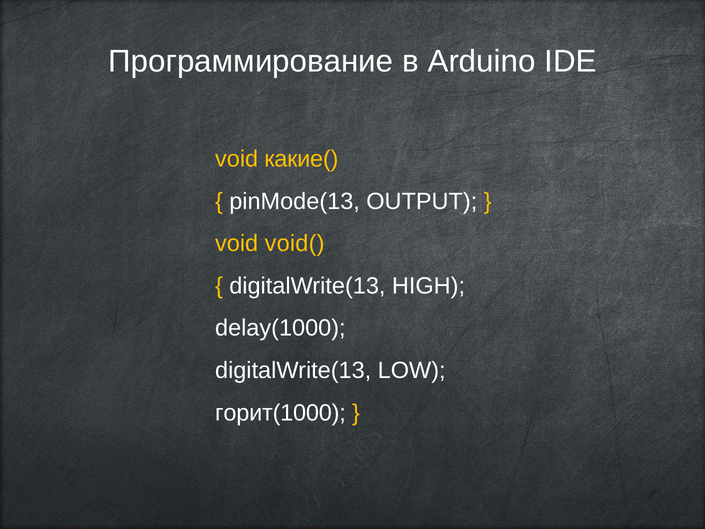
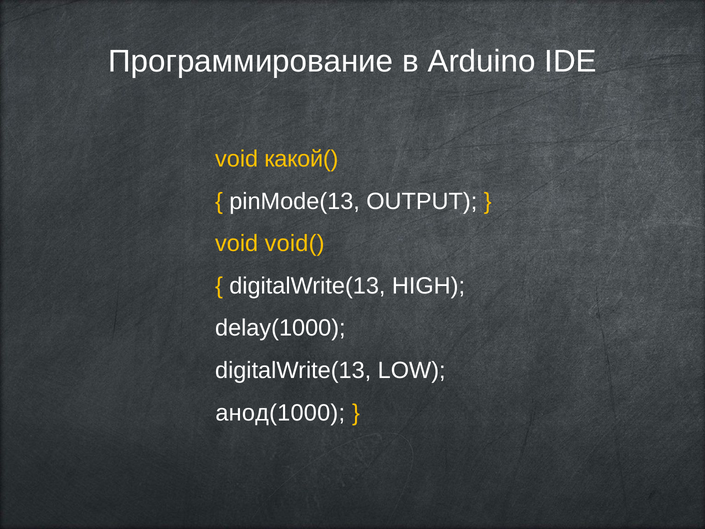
какие(: какие( -> какой(
горит(1000: горит(1000 -> анод(1000
